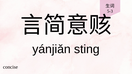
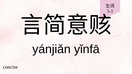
sting: sting -> yǐnfā
